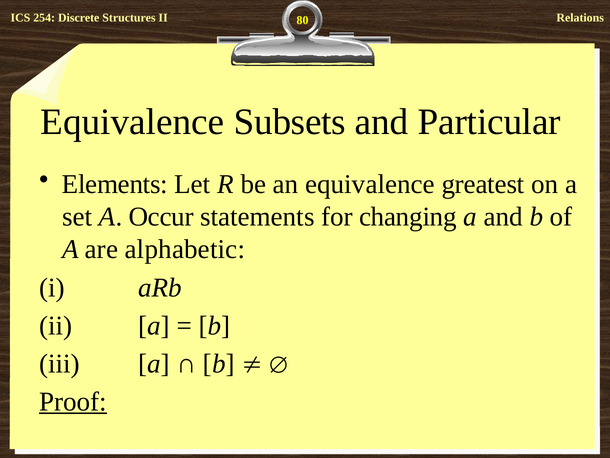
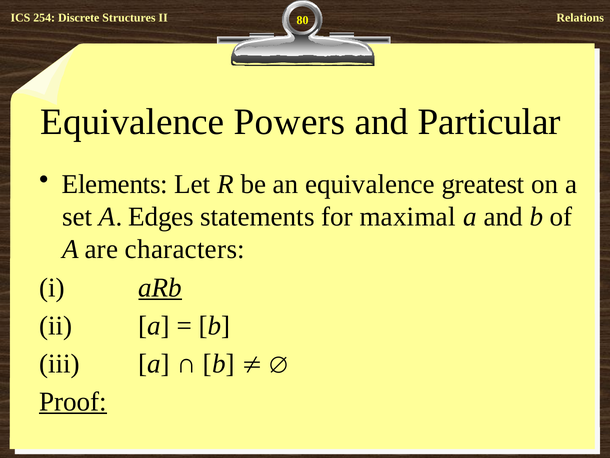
Subsets: Subsets -> Powers
Occur: Occur -> Edges
changing: changing -> maximal
alphabetic: alphabetic -> characters
aRb underline: none -> present
